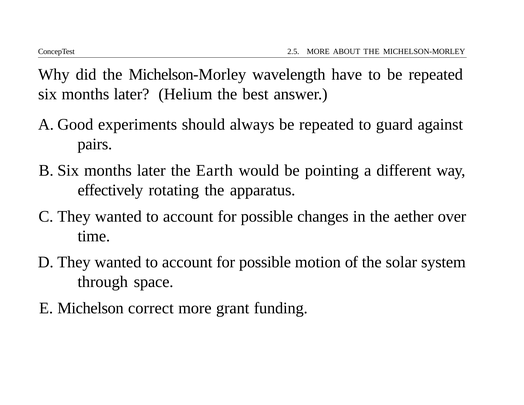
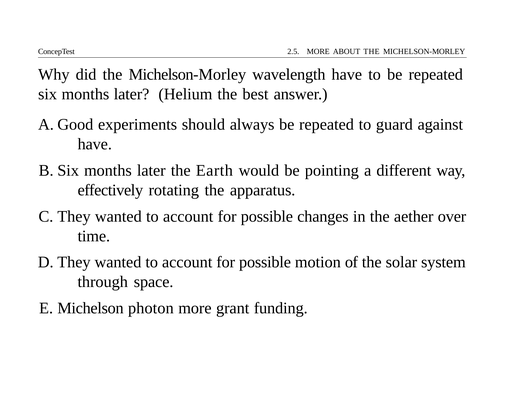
pairs at (95, 144): pairs -> have
correct: correct -> photon
